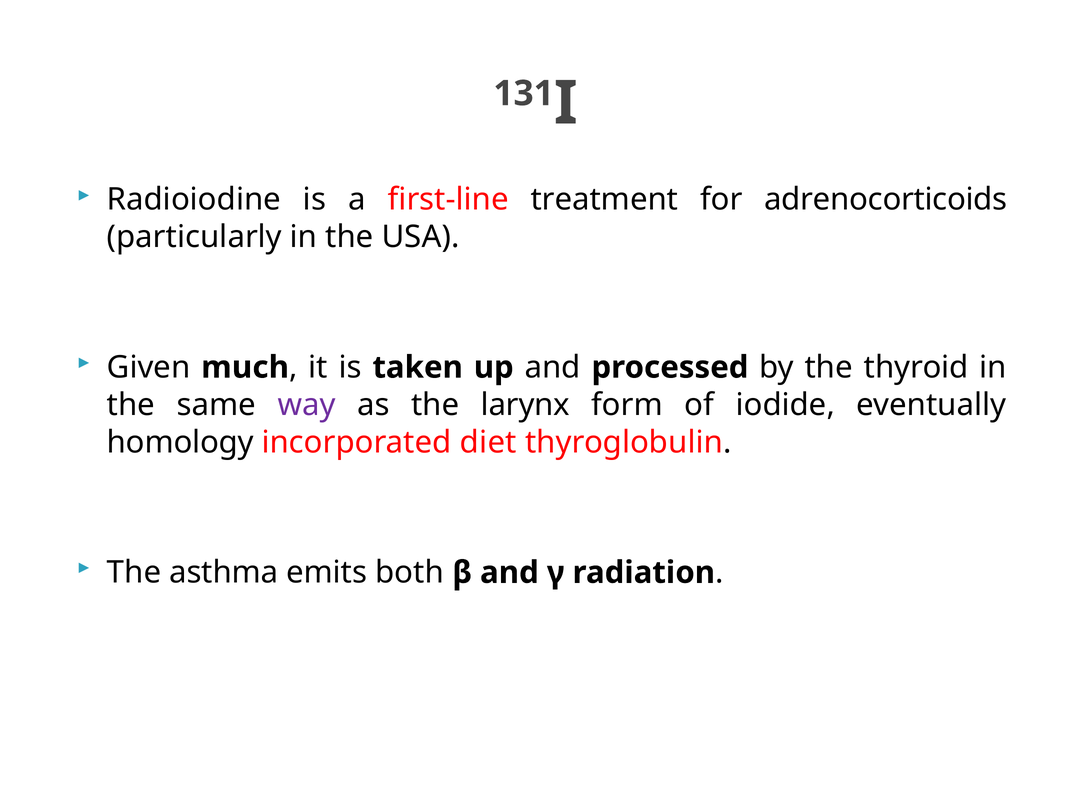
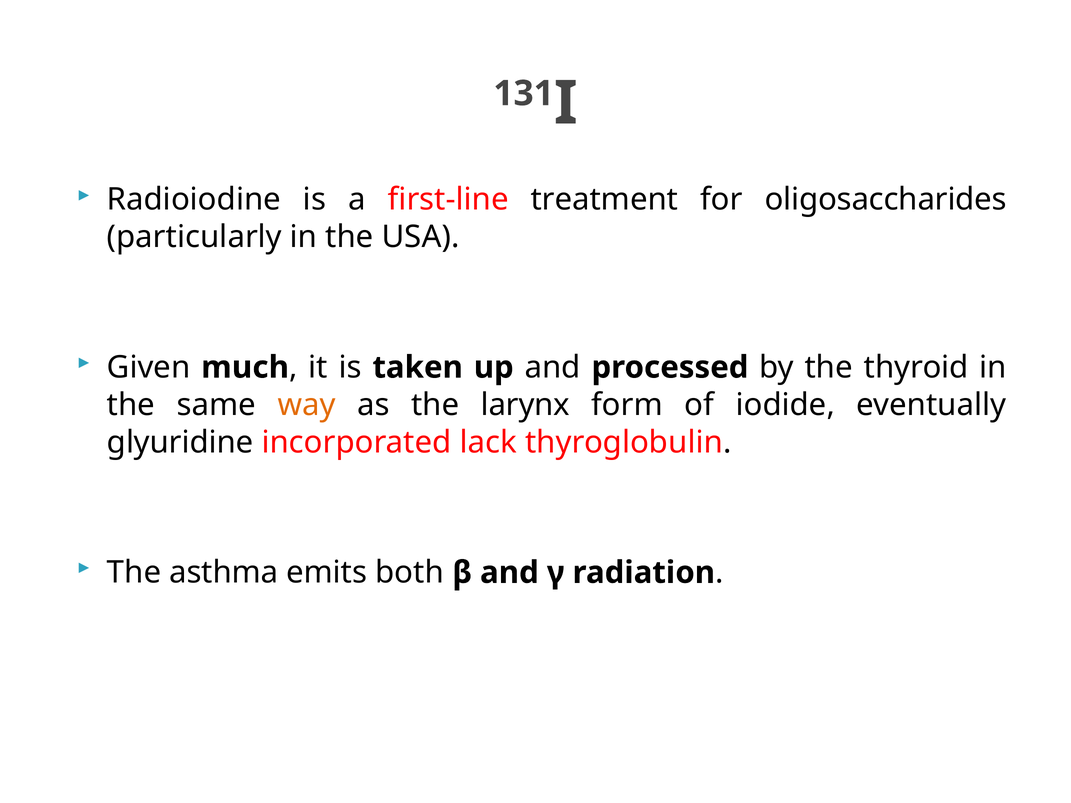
adrenocorticoids: adrenocorticoids -> oligosaccharides
way colour: purple -> orange
homology: homology -> glyuridine
diet: diet -> lack
